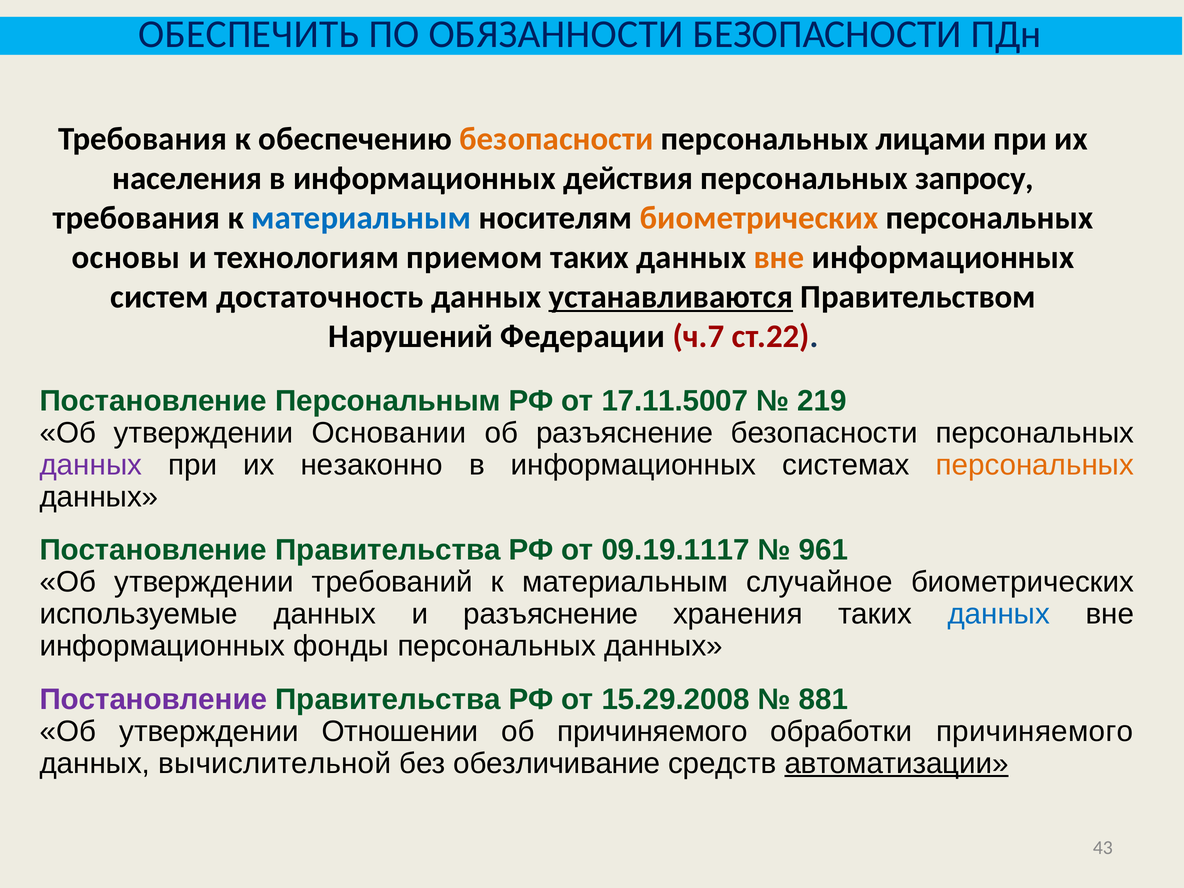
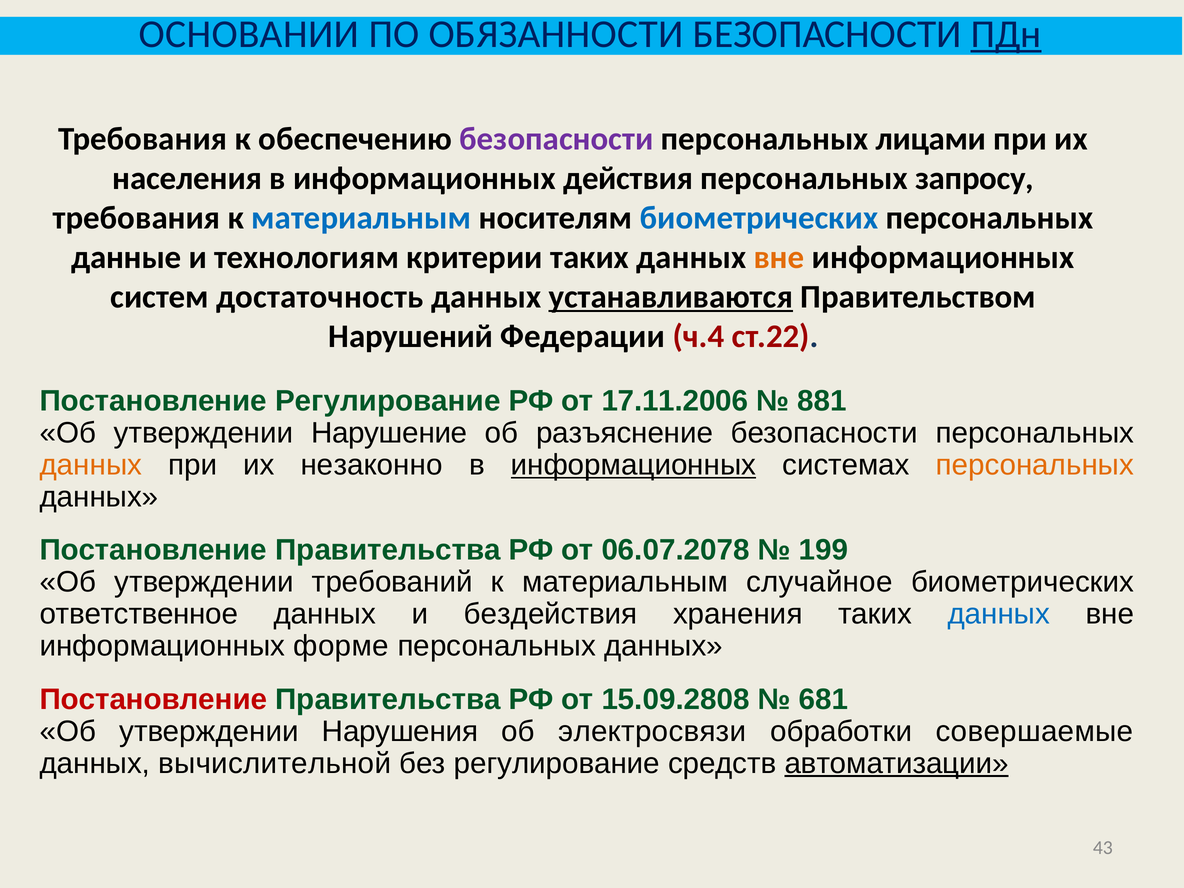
ОБЕСПЕЧИТЬ: ОБЕСПЕЧИТЬ -> ОСНОВАНИИ
ПДн underline: none -> present
безопасности at (556, 139) colour: orange -> purple
биометрических at (759, 218) colour: orange -> blue
основы: основы -> данные
приемом: приемом -> критерии
ч.7: ч.7 -> ч.4
Постановление Персональным: Персональным -> Регулирование
17.11.5007: 17.11.5007 -> 17.11.2006
219: 219 -> 881
Основании: Основании -> Нарушение
данных at (91, 465) colour: purple -> orange
информационных at (633, 465) underline: none -> present
09.19.1117: 09.19.1117 -> 06.07.2078
961: 961 -> 199
используемые: используемые -> ответственное
и разъяснение: разъяснение -> бездействия
фонды: фонды -> форме
Постановление at (153, 699) colour: purple -> red
15.29.2008: 15.29.2008 -> 15.09.2808
881: 881 -> 681
Отношении: Отношении -> Нарушения
об причиняемого: причиняемого -> электросвязи
обработки причиняемого: причиняемого -> совершаемые
без обезличивание: обезличивание -> регулирование
